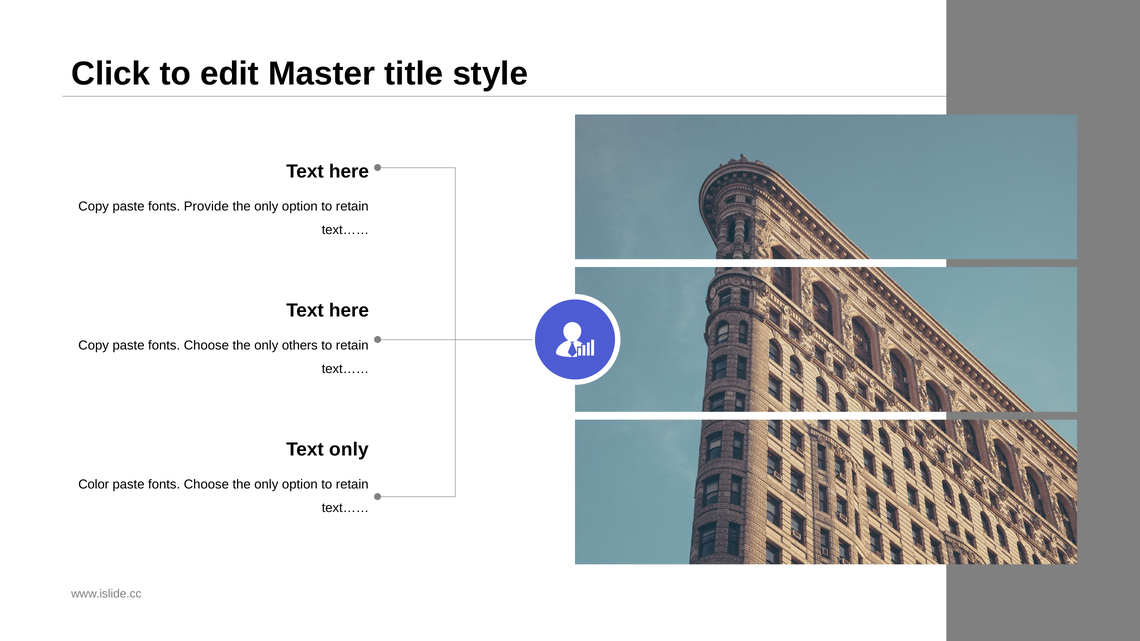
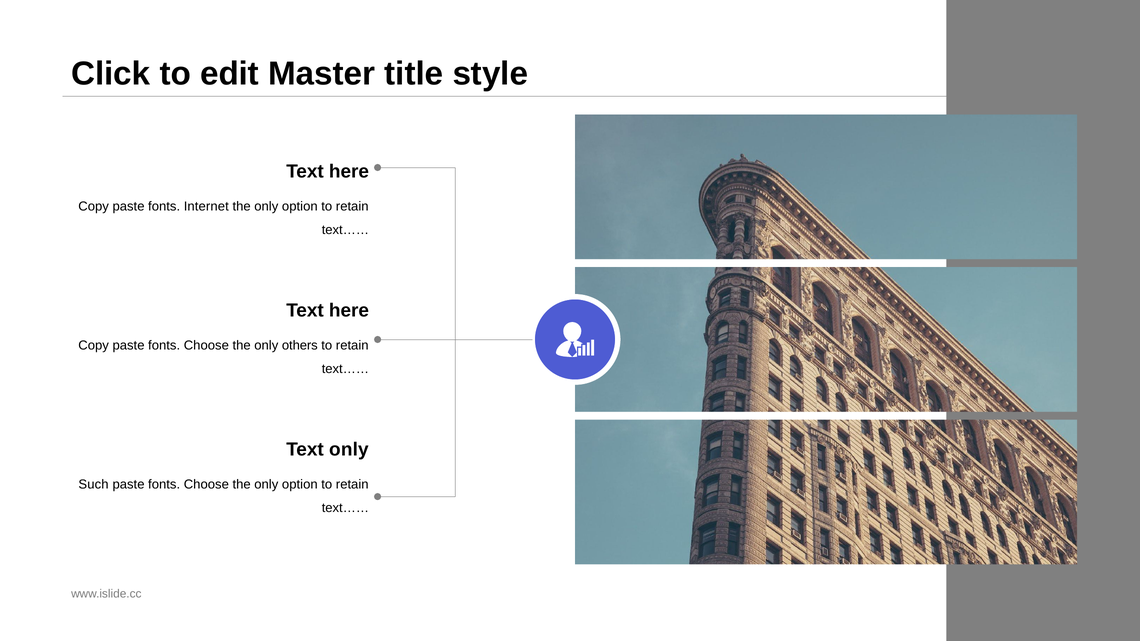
Provide: Provide -> Internet
Color: Color -> Such
